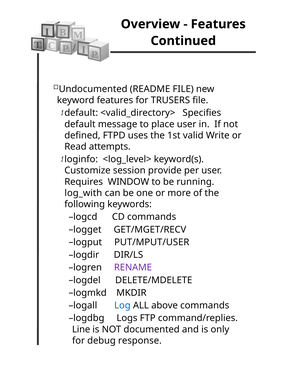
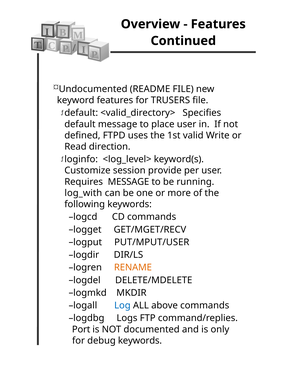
attempts: attempts -> direction
Requires WINDOW: WINDOW -> MESSAGE
RENAME colour: purple -> orange
Line: Line -> Port
debug response: response -> keywords
